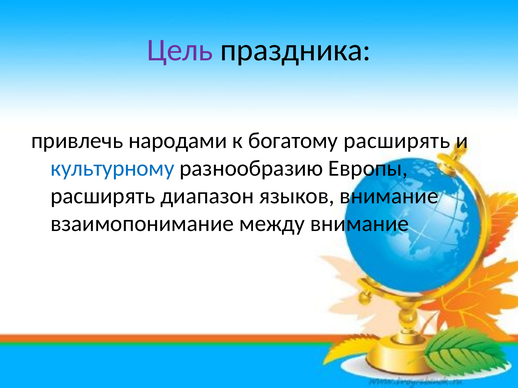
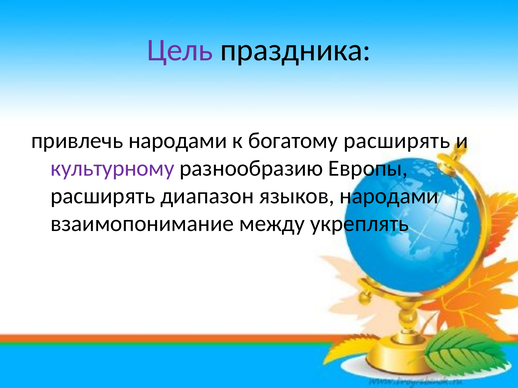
культурному colour: blue -> purple
языков внимание: внимание -> народами
между внимание: внимание -> укреплять
